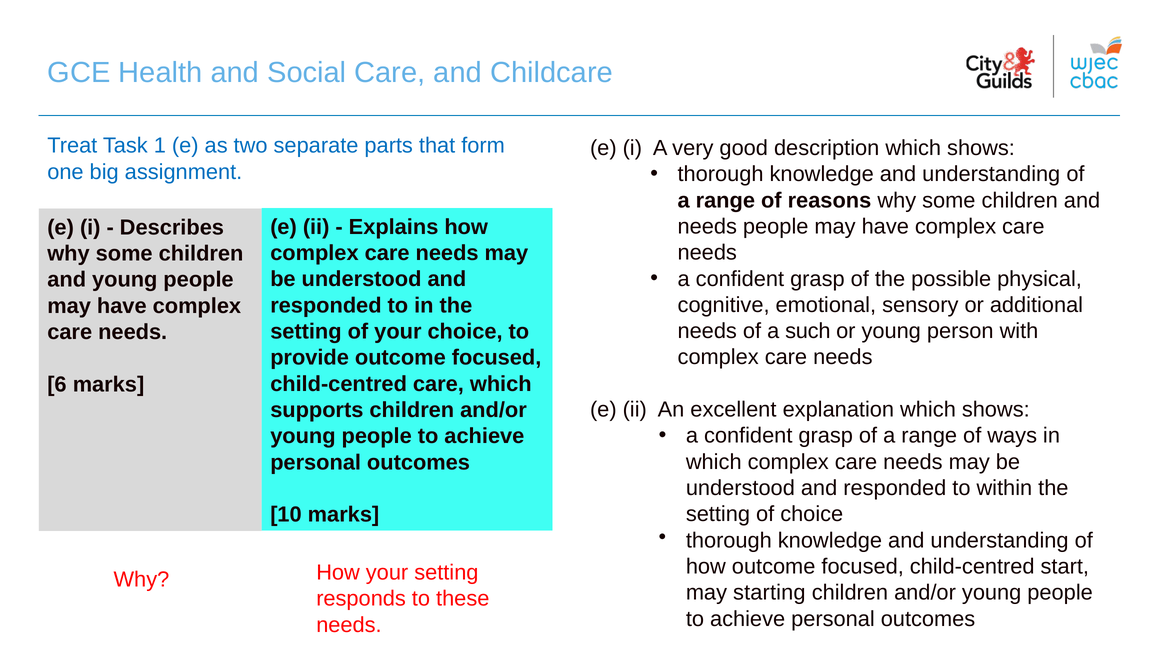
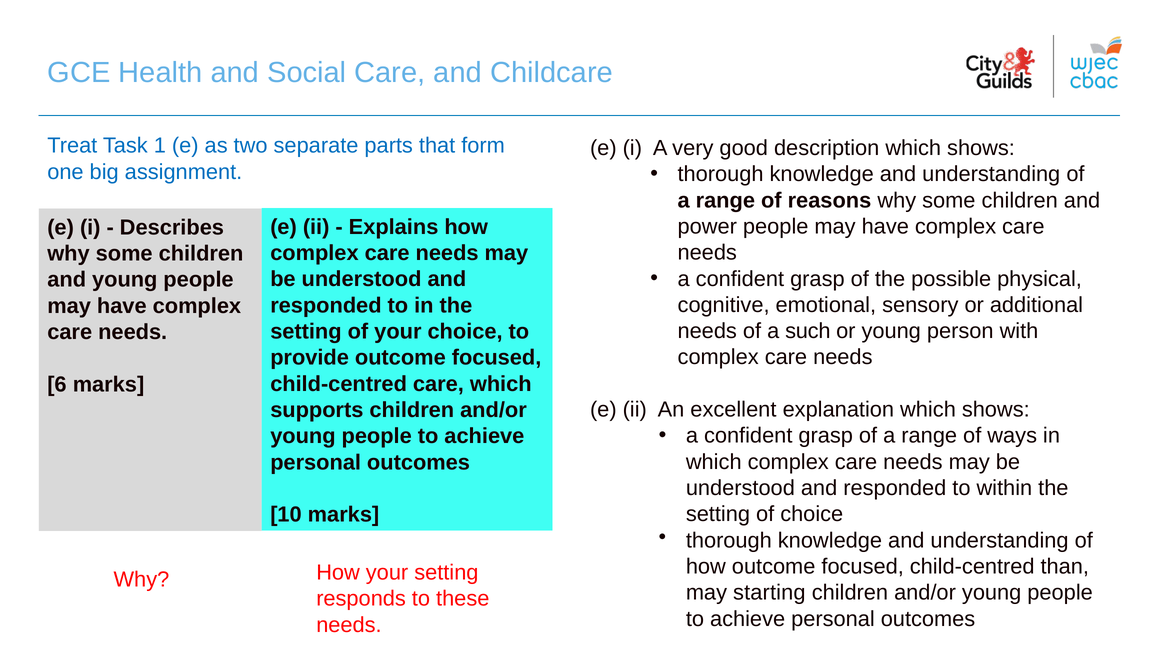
needs at (707, 227): needs -> power
start: start -> than
